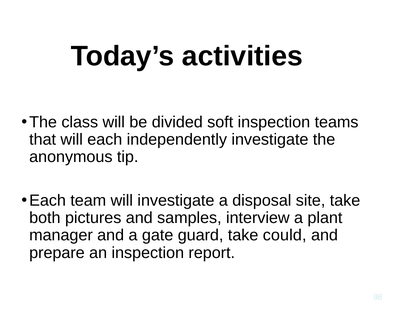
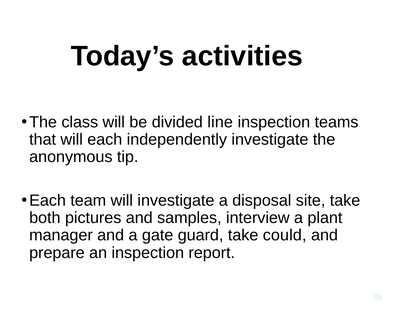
soft: soft -> line
